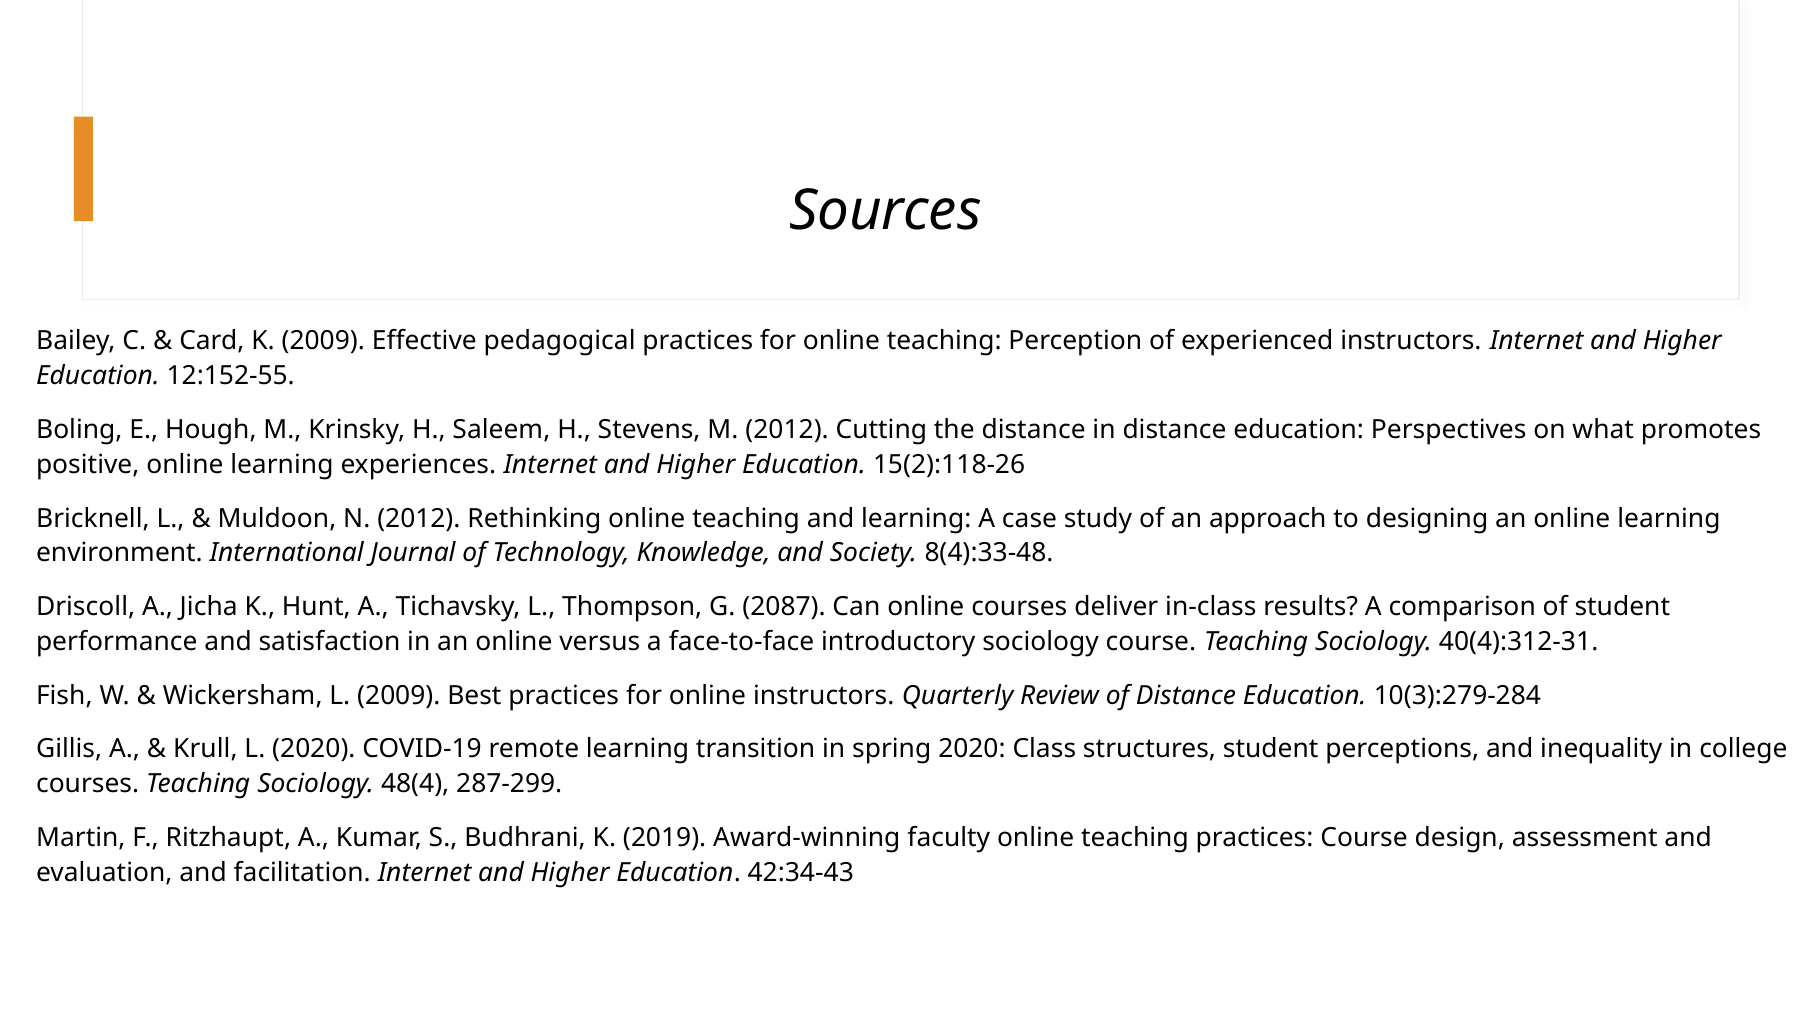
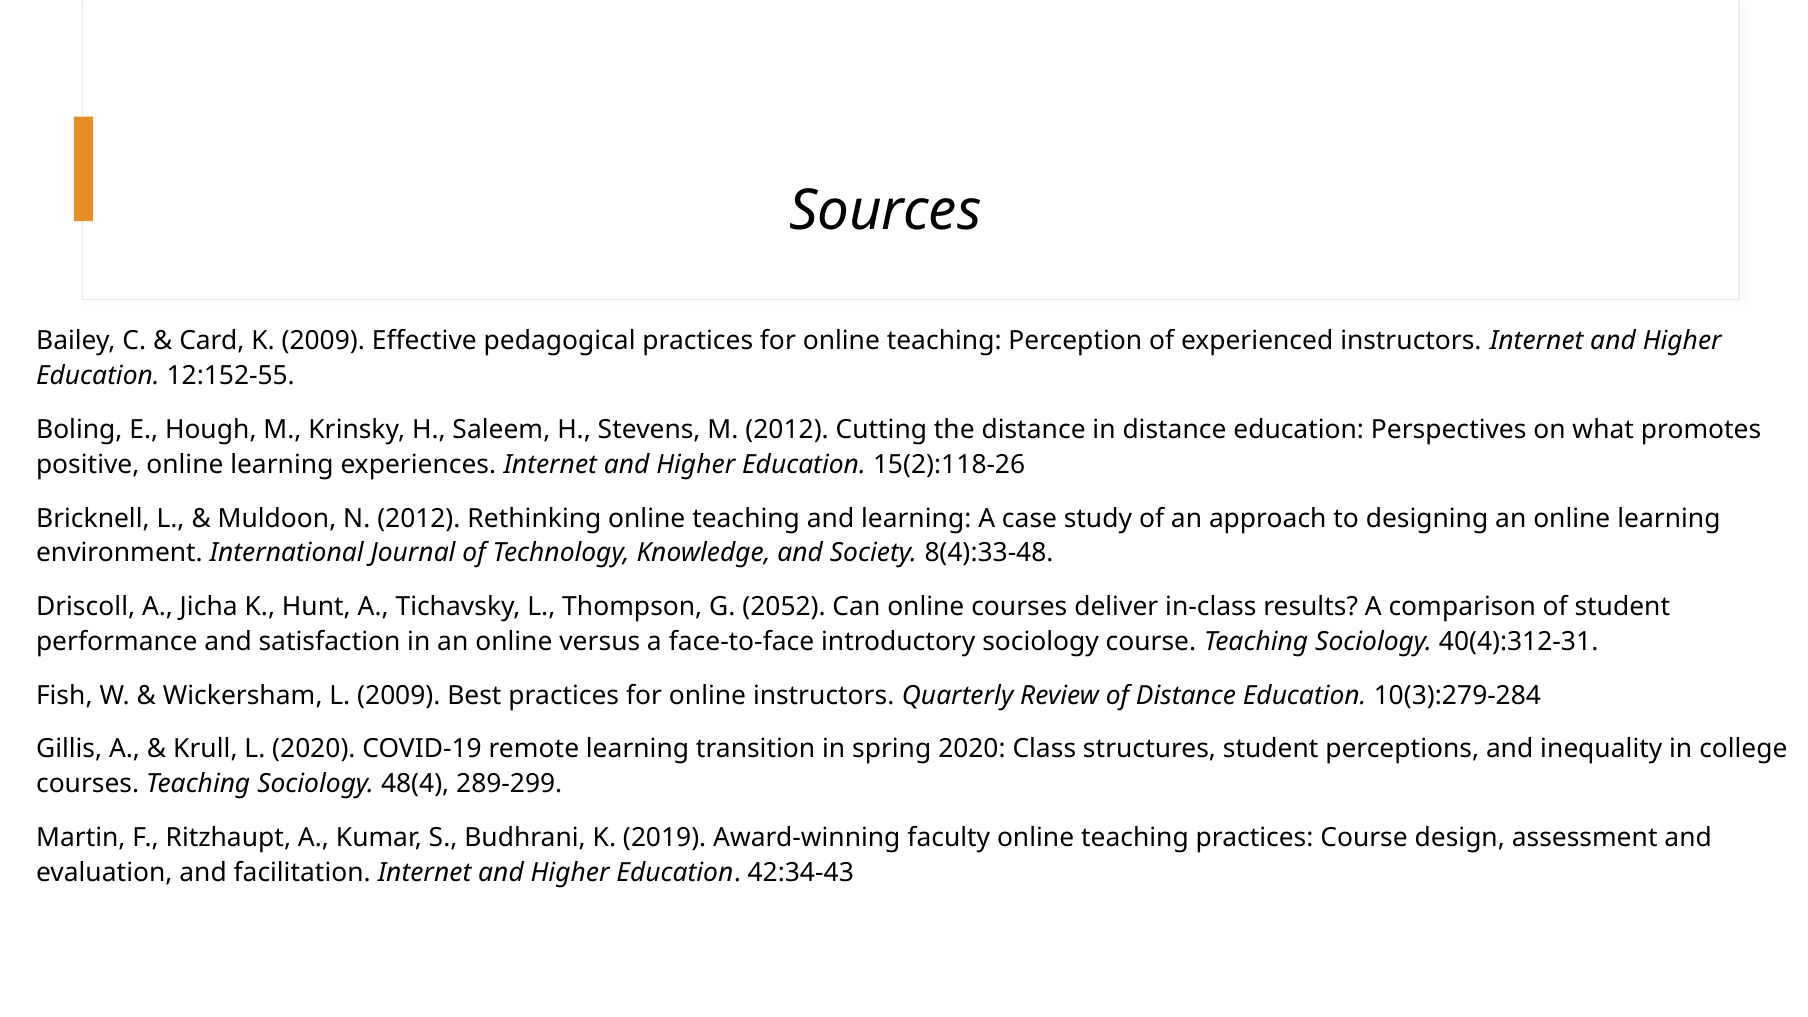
2087: 2087 -> 2052
287-299: 287-299 -> 289-299
